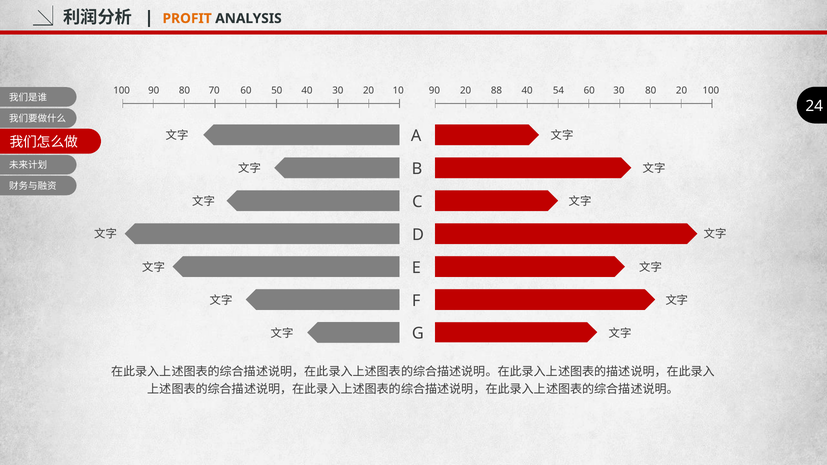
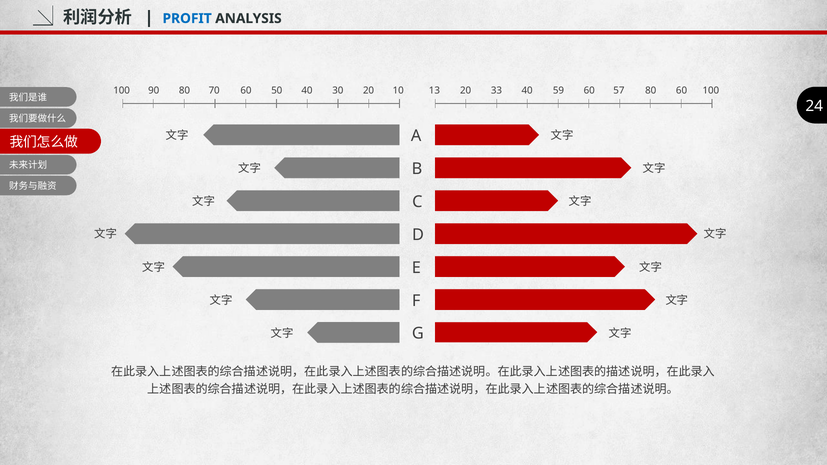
PROFIT colour: orange -> blue
100 90: 90 -> 13
88: 88 -> 33
54: 54 -> 59
60 30: 30 -> 57
80 20: 20 -> 60
